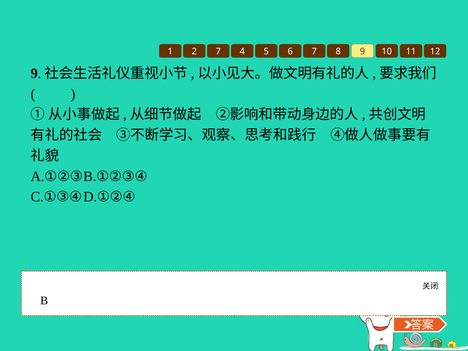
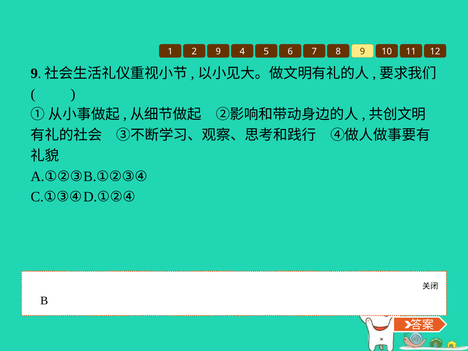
2 7: 7 -> 9
